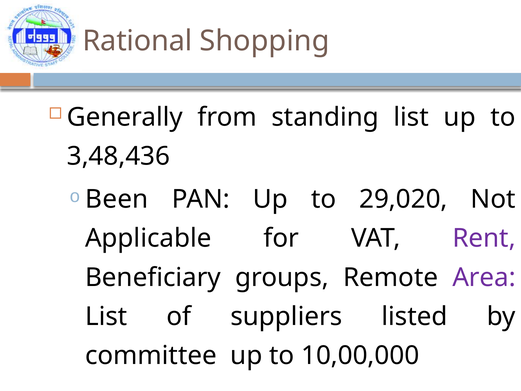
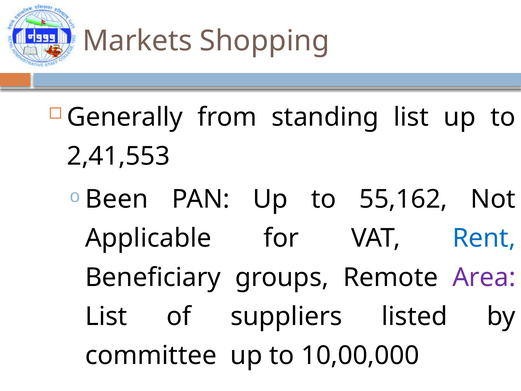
Rational: Rational -> Markets
3,48,436: 3,48,436 -> 2,41,553
29,020: 29,020 -> 55,162
Rent colour: purple -> blue
